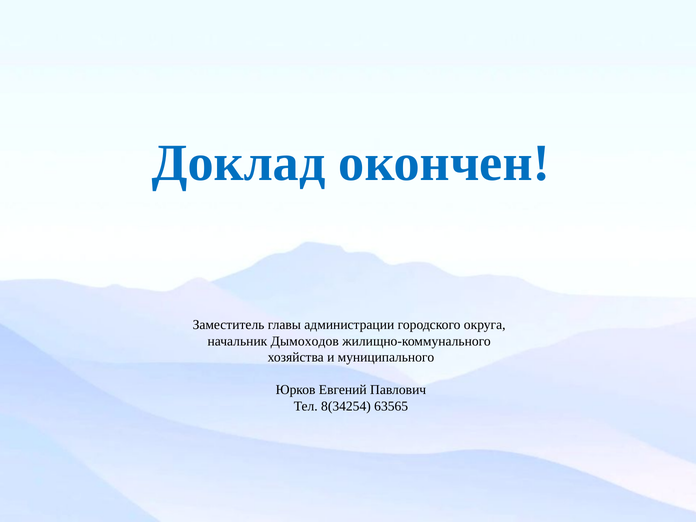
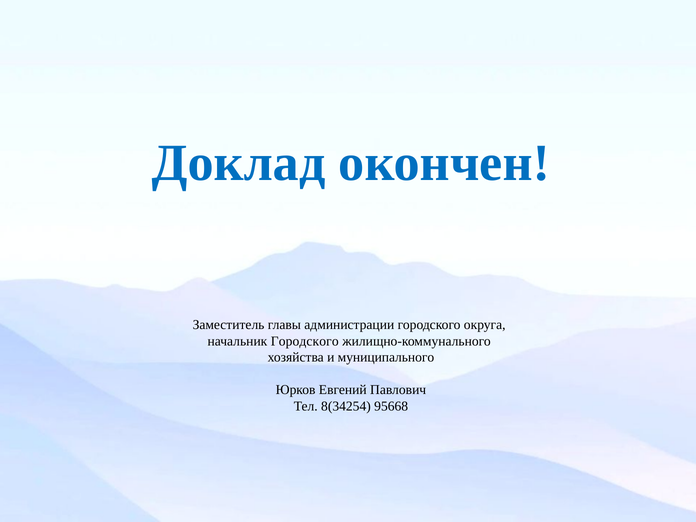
начальник Дымоходов: Дымоходов -> Городского
63565: 63565 -> 95668
